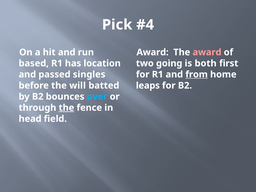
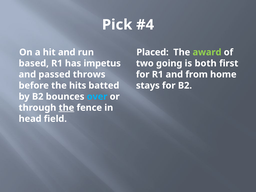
Award at (153, 52): Award -> Placed
award at (207, 52) colour: pink -> light green
location: location -> impetus
singles: singles -> throws
from underline: present -> none
will: will -> hits
leaps: leaps -> stays
